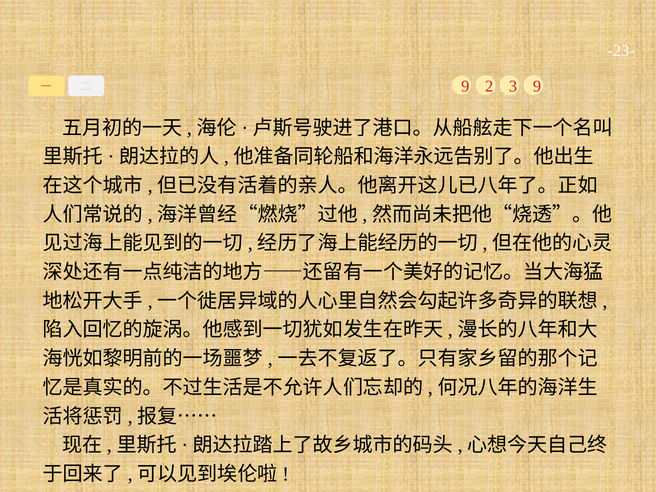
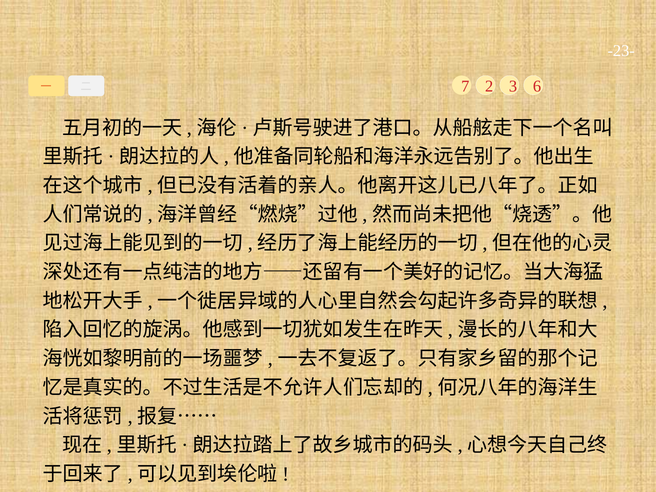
9 at (465, 86): 9 -> 7
3 9: 9 -> 6
